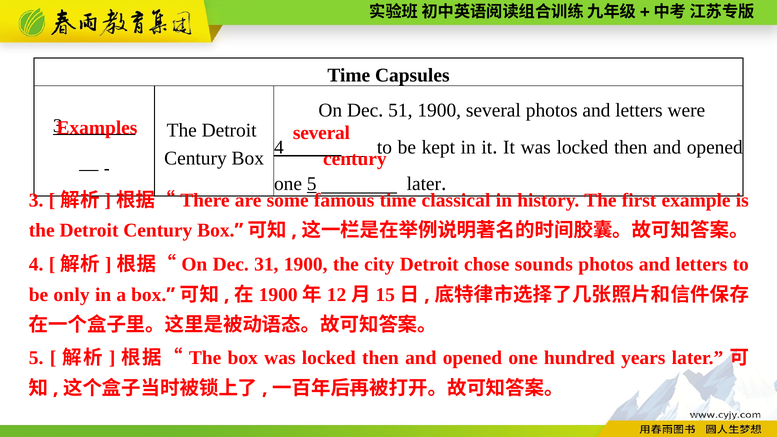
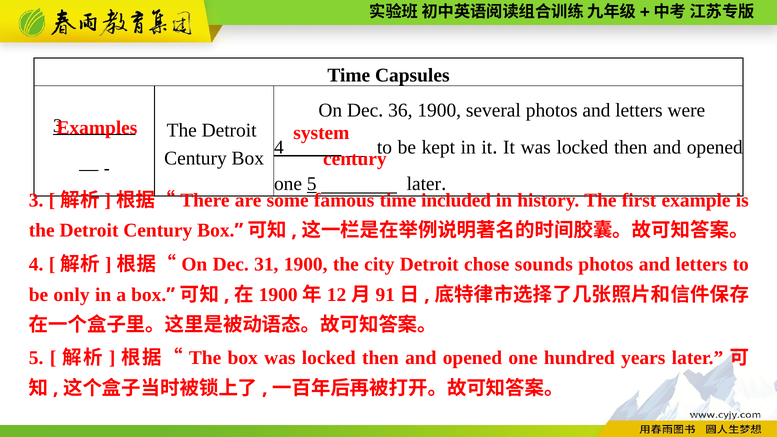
51: 51 -> 36
several at (321, 133): several -> system
classical: classical -> included
15: 15 -> 91
